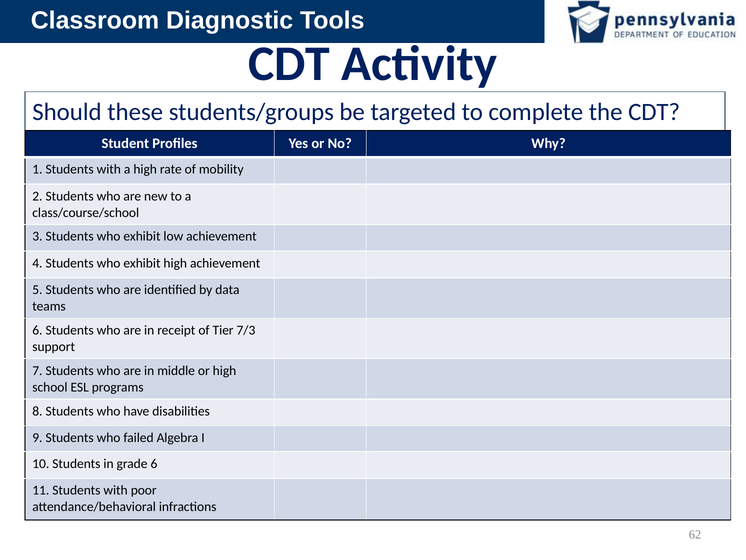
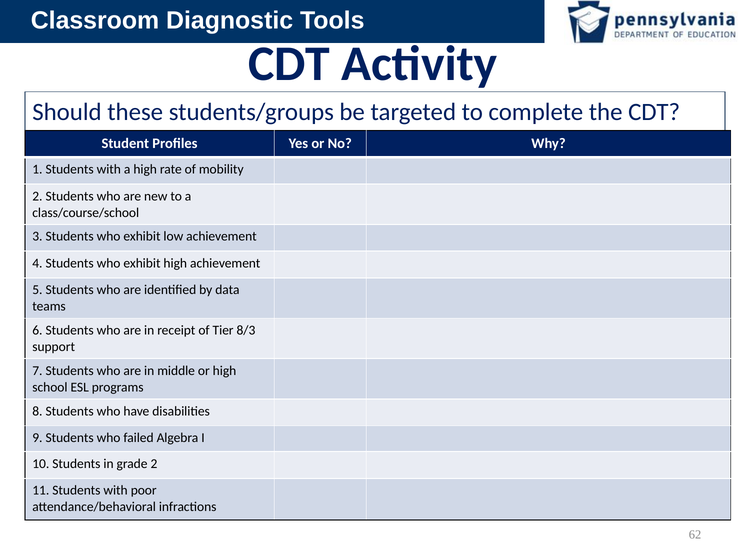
7/3: 7/3 -> 8/3
grade 6: 6 -> 2
